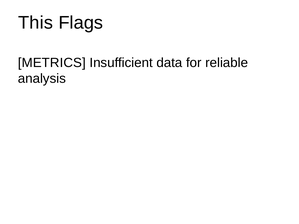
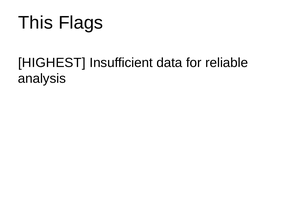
METRICS: METRICS -> HIGHEST
